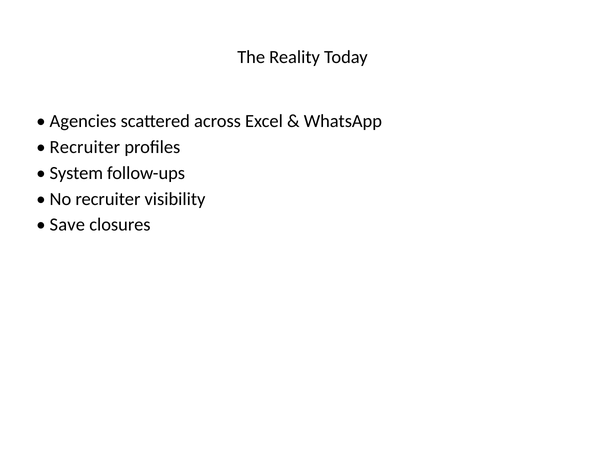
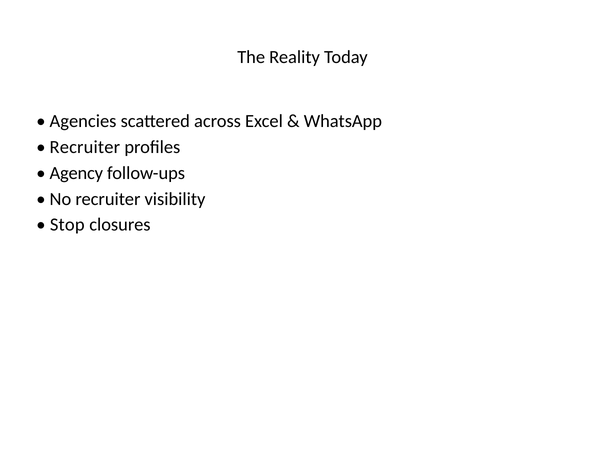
System: System -> Agency
Save: Save -> Stop
